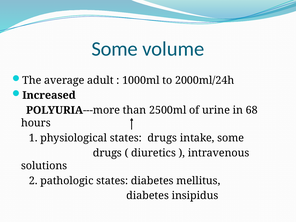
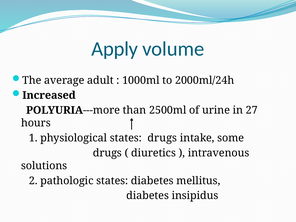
Some at (115, 49): Some -> Apply
68: 68 -> 27
